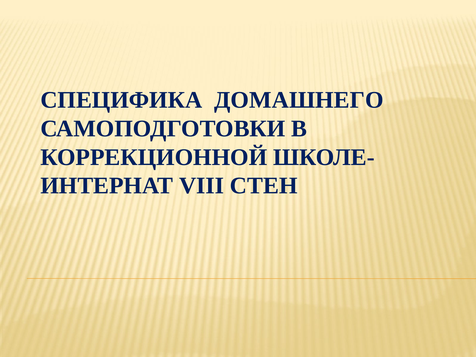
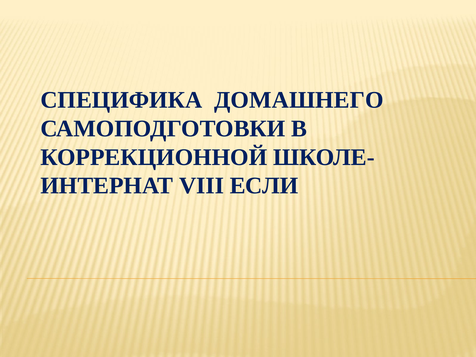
СТЕН: СТЕН -> ЕСЛИ
